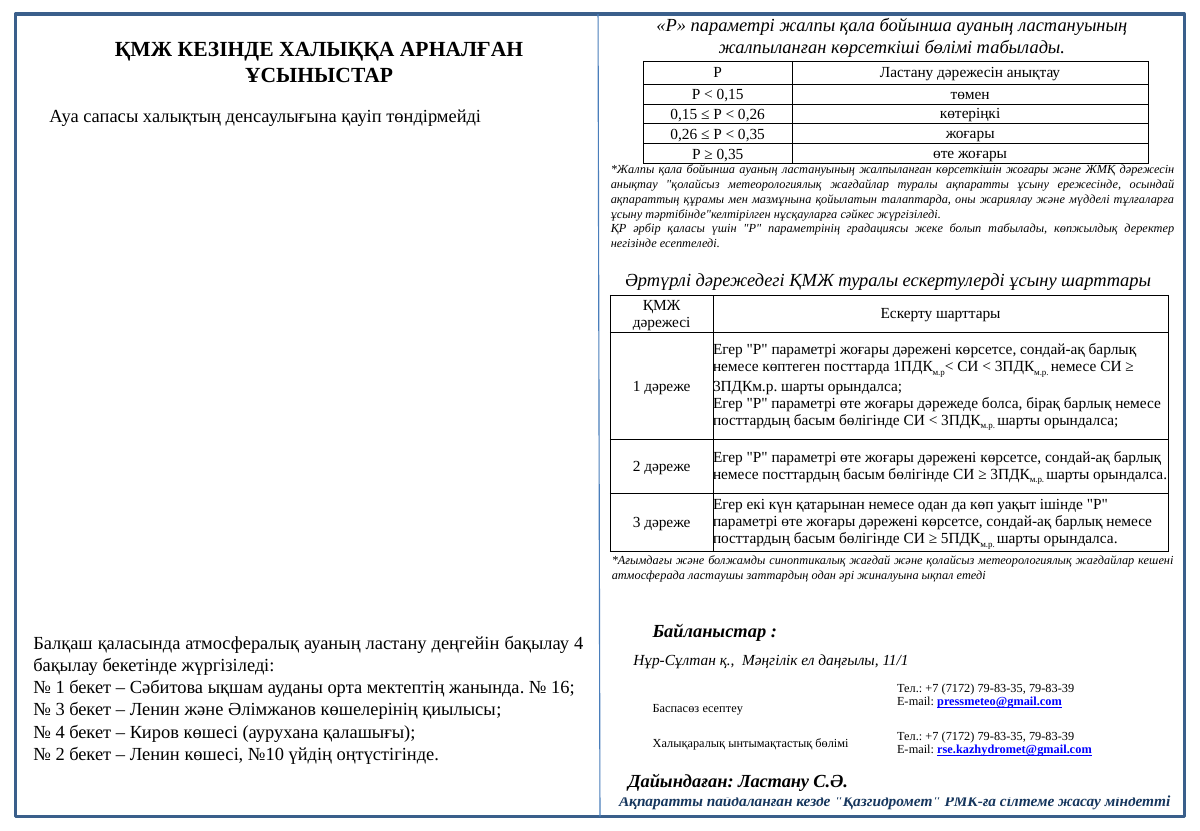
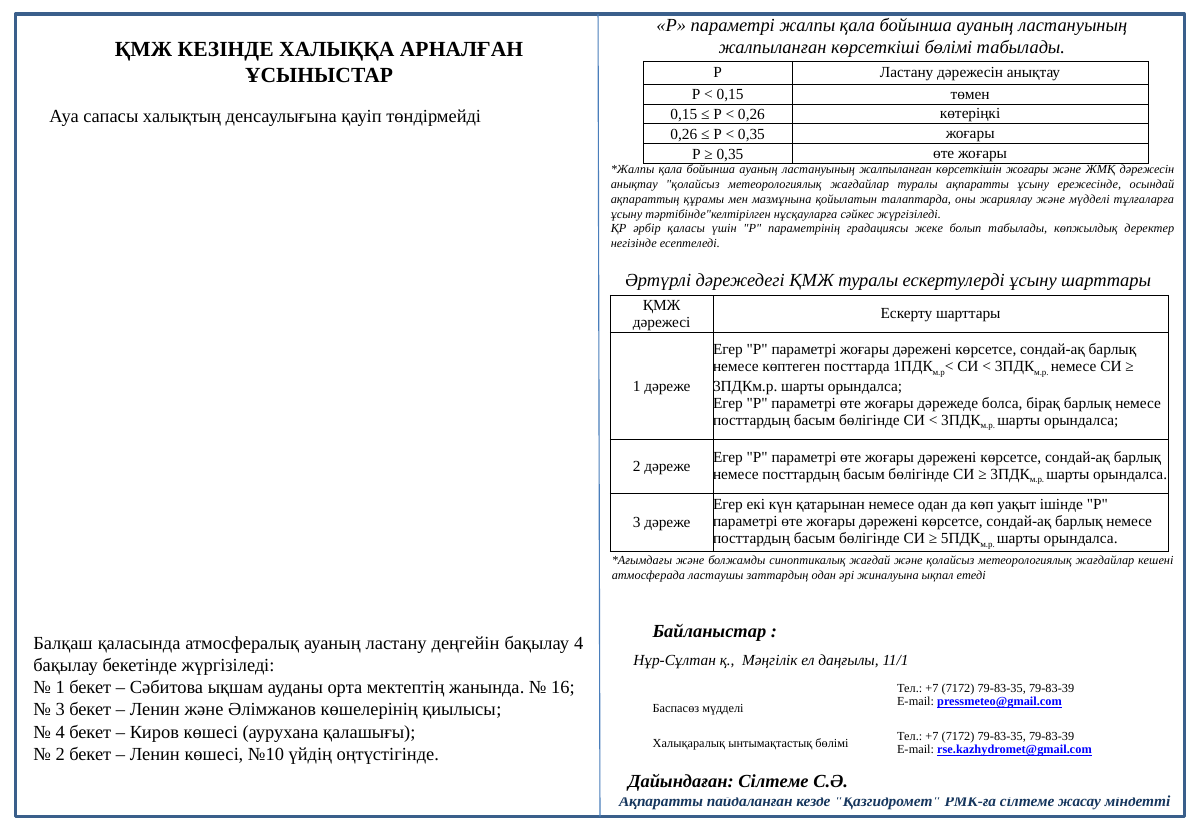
Баспасөз есептеу: есептеу -> мүдделі
Дайындаған Ластану: Ластану -> Сілтеме
